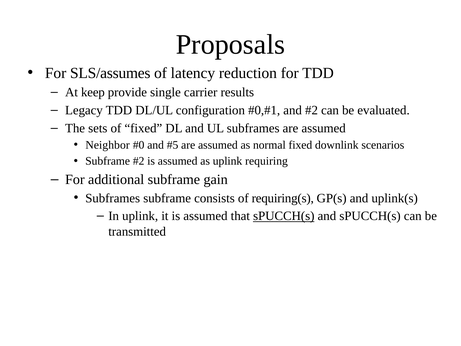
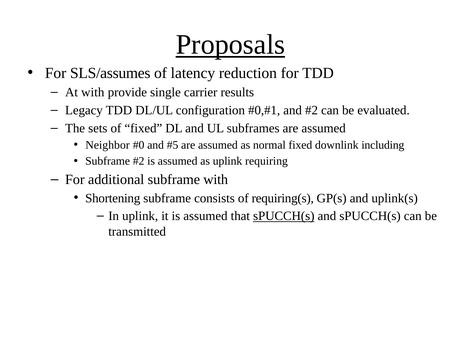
Proposals underline: none -> present
At keep: keep -> with
scenarios: scenarios -> including
subframe gain: gain -> with
Subframes at (113, 198): Subframes -> Shortening
